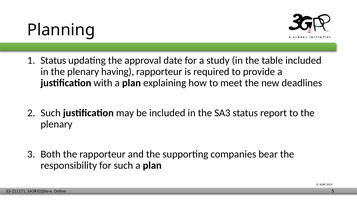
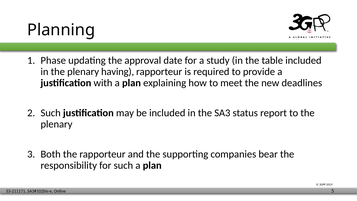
Status at (53, 60): Status -> Phase
